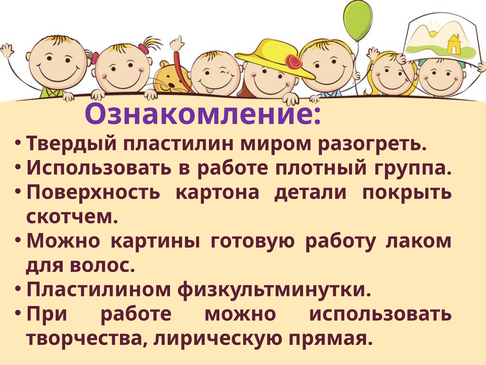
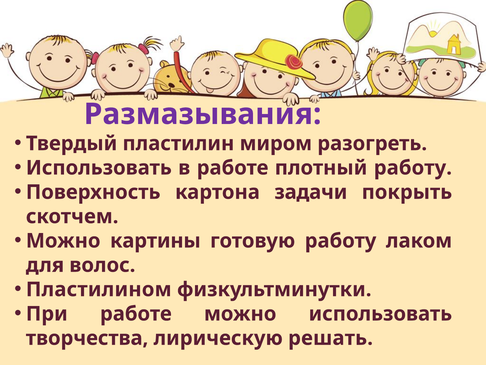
Ознакомление: Ознакомление -> Размазывания
плотный группа: группа -> работу
детали: детали -> задачи
прямая: прямая -> решать
